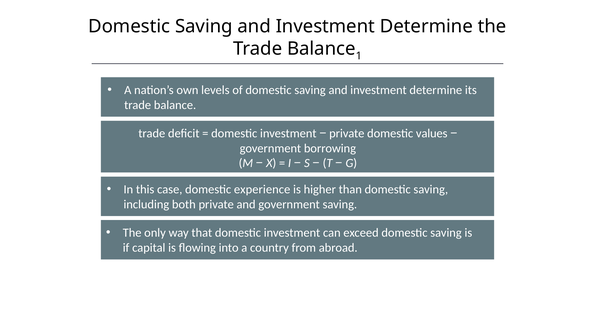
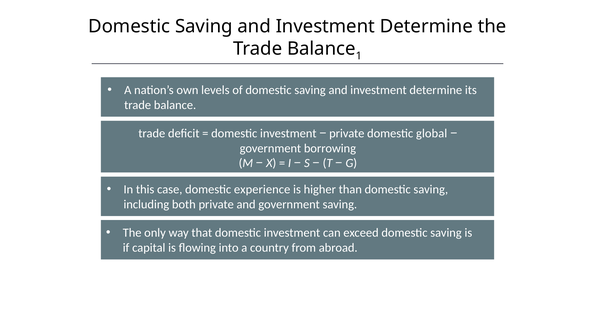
values: values -> global
